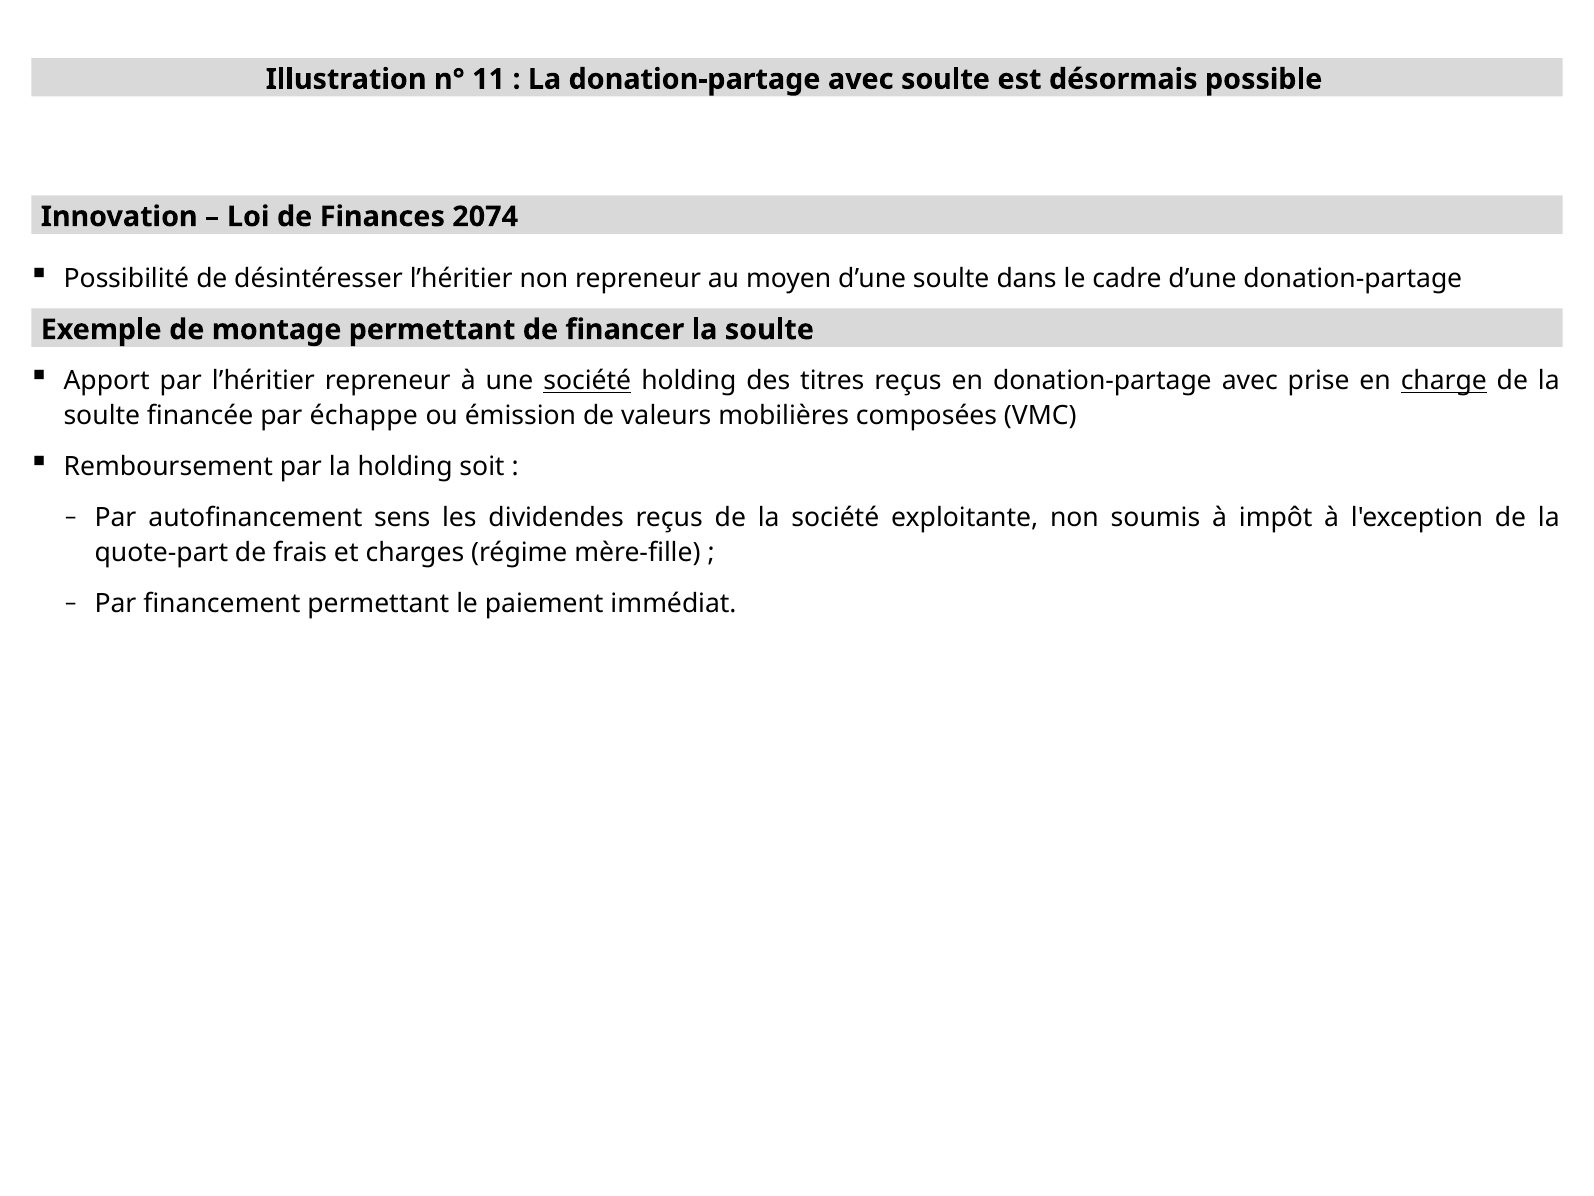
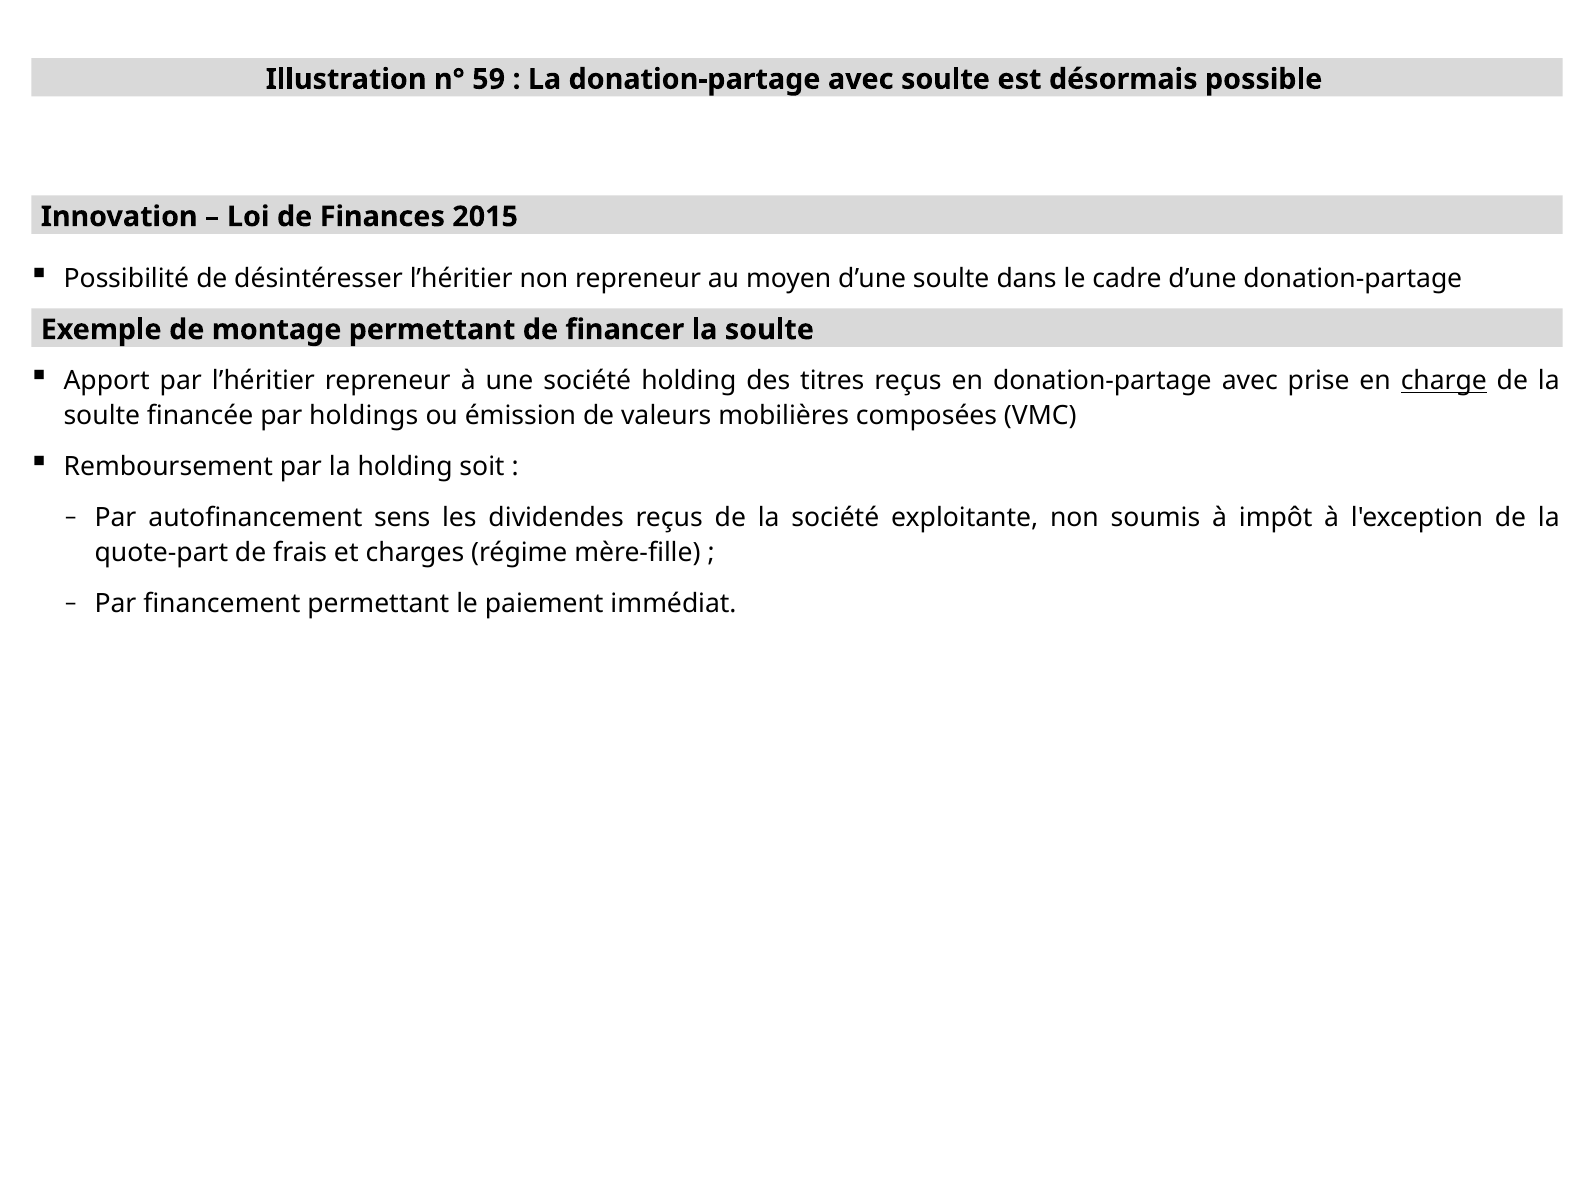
11: 11 -> 59
2074: 2074 -> 2015
société at (587, 381) underline: present -> none
échappe: échappe -> holdings
